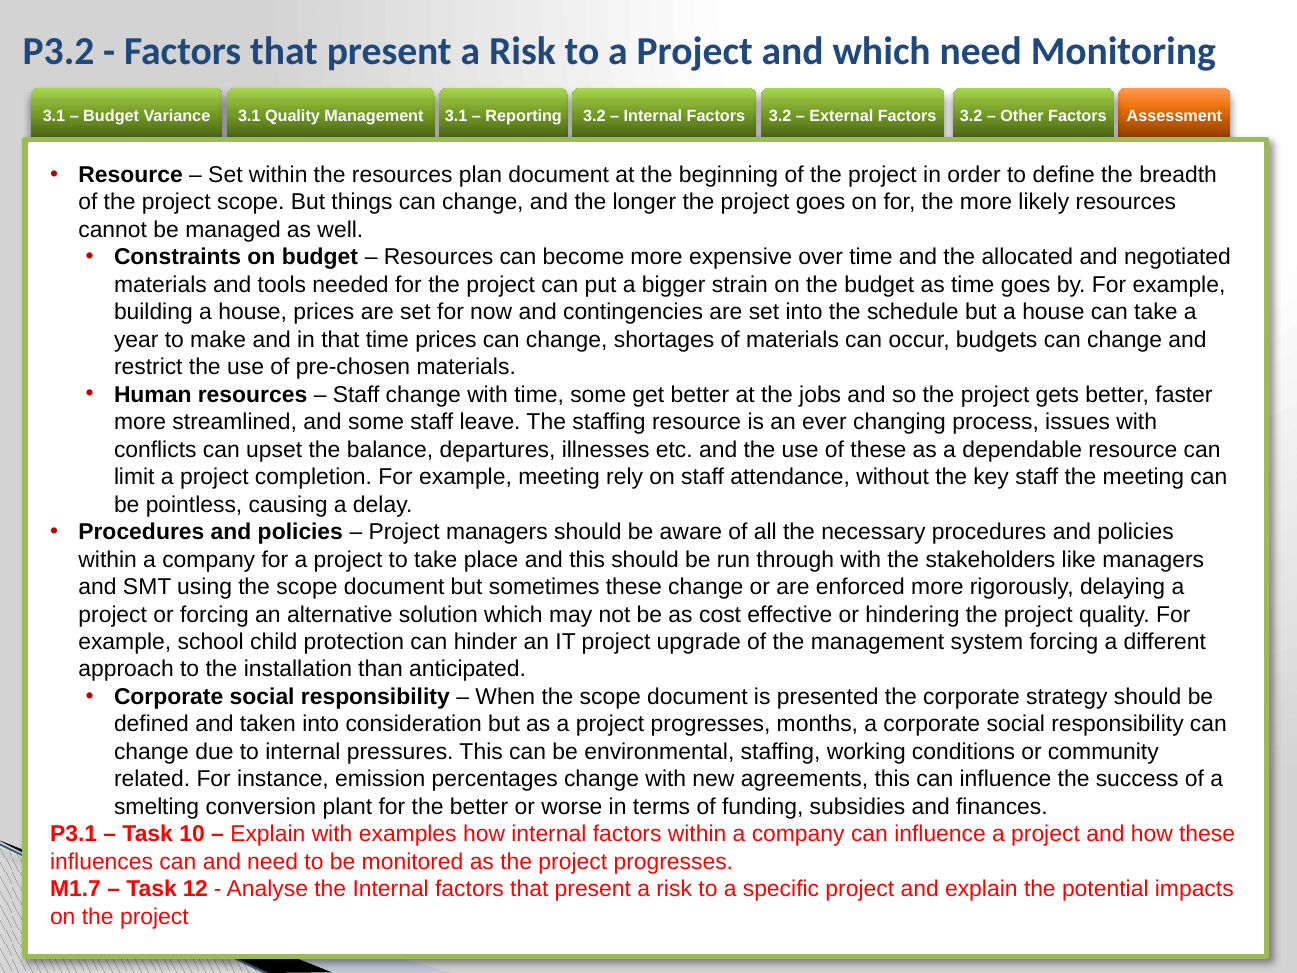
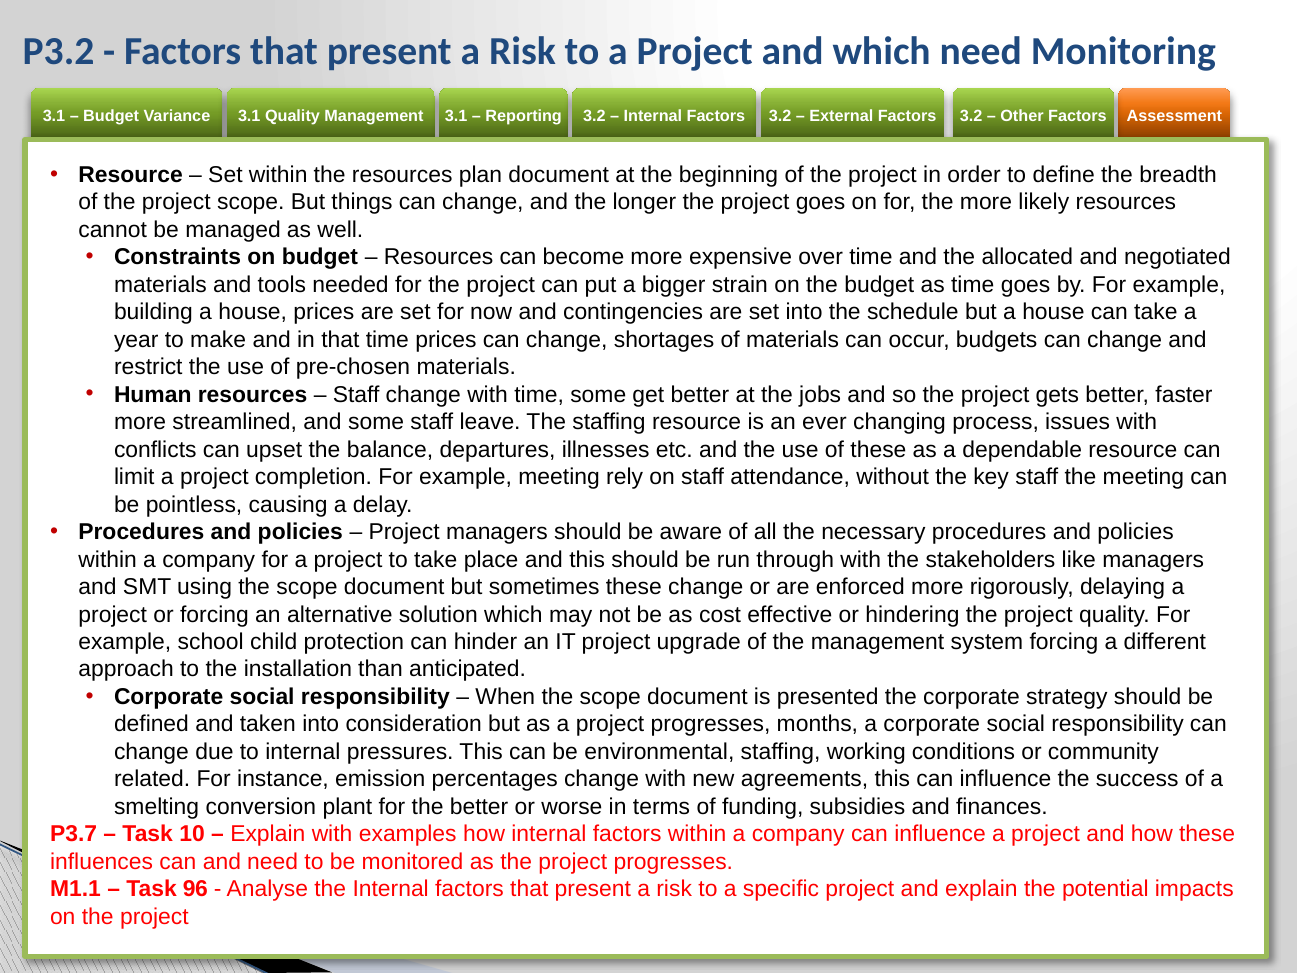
P3.1: P3.1 -> P3.7
M1.7: M1.7 -> M1.1
12: 12 -> 96
